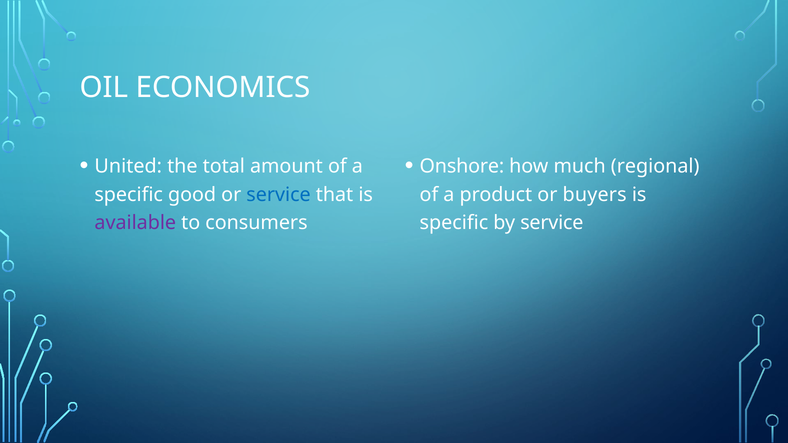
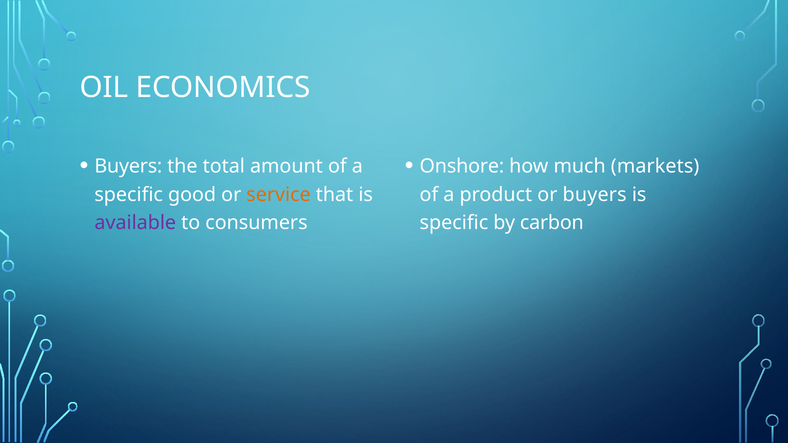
United at (128, 166): United -> Buyers
regional: regional -> markets
service at (279, 195) colour: blue -> orange
by service: service -> carbon
